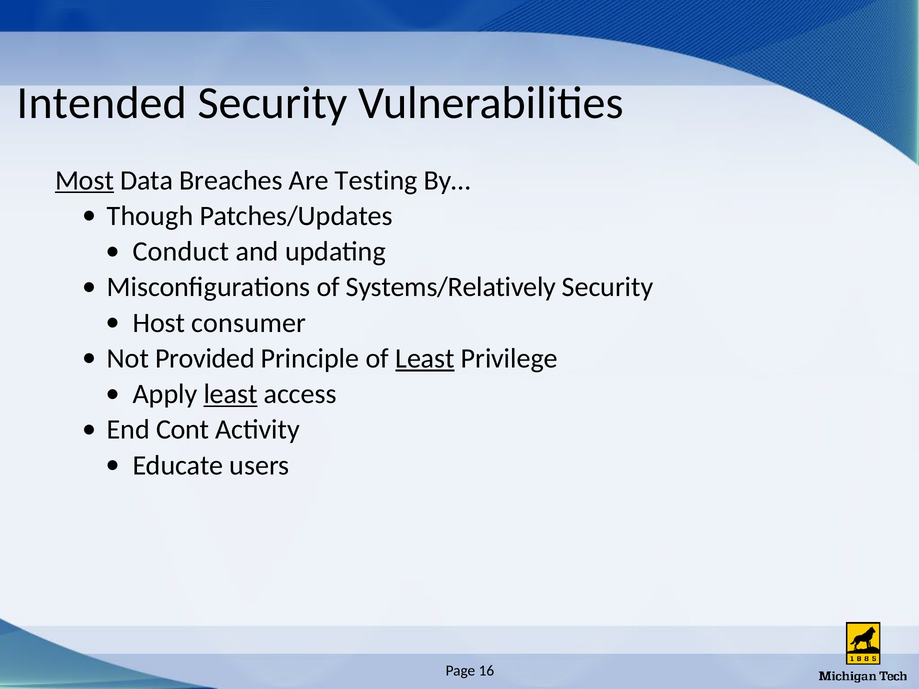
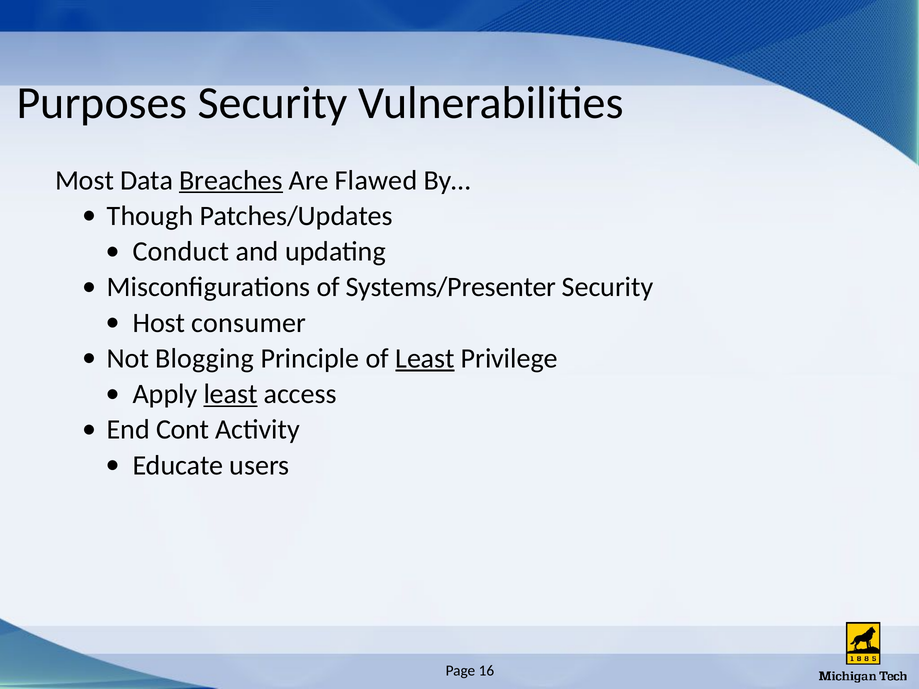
Intended: Intended -> Purposes
Most underline: present -> none
Breaches underline: none -> present
Testing: Testing -> Flawed
Systems/Relatively: Systems/Relatively -> Systems/Presenter
Provided: Provided -> Blogging
